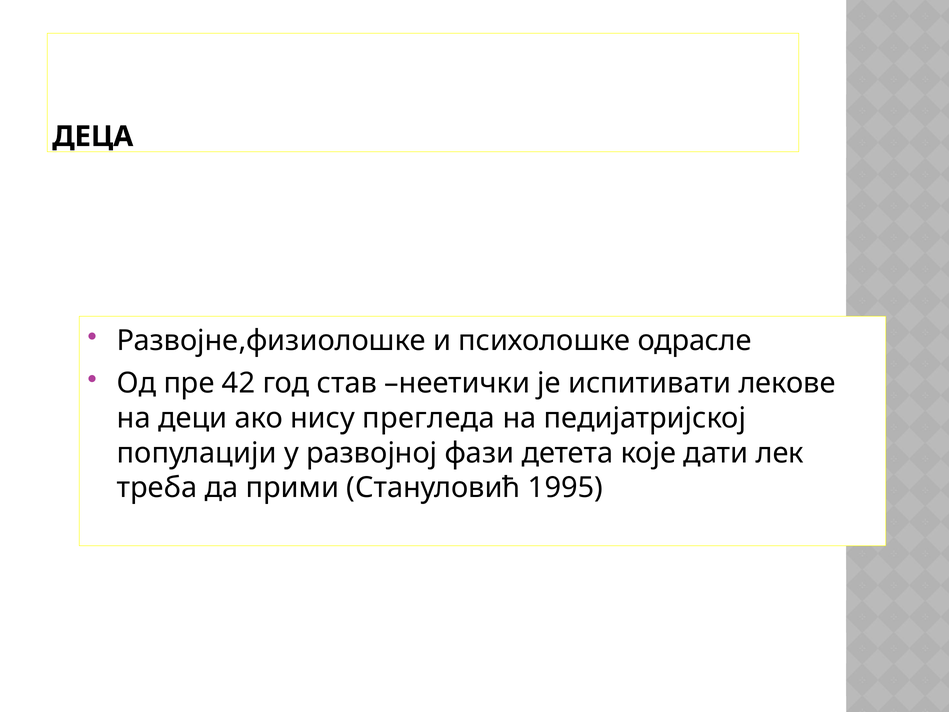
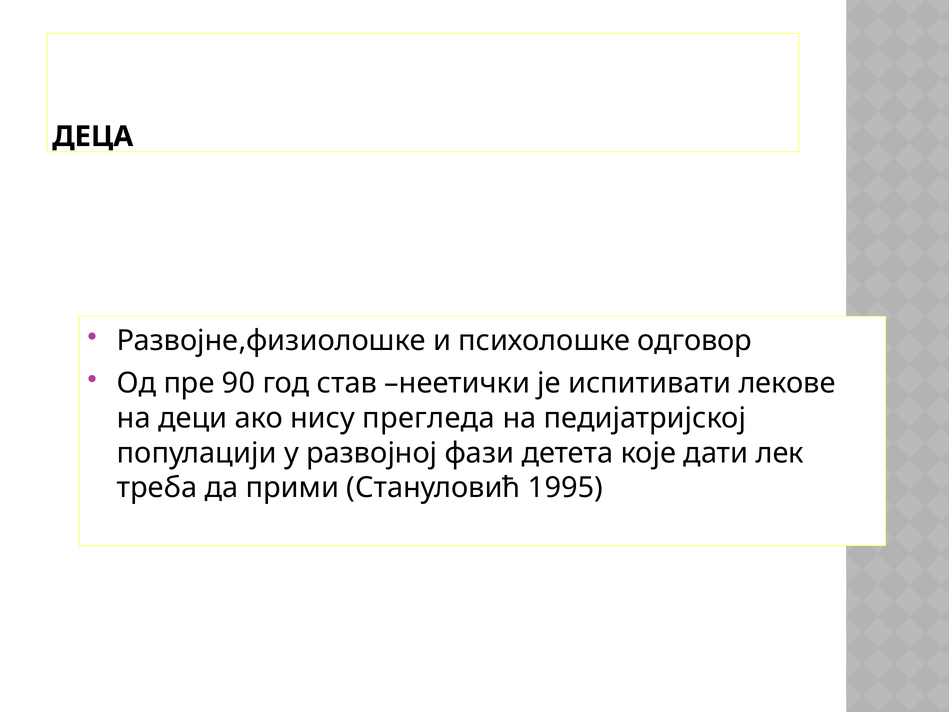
одрасле: одрасле -> одговор
42: 42 -> 90
